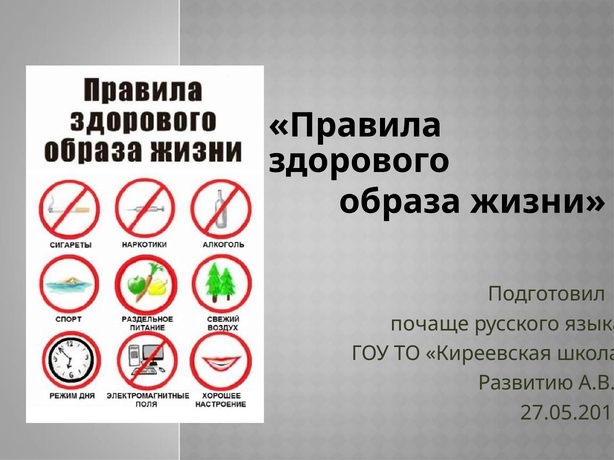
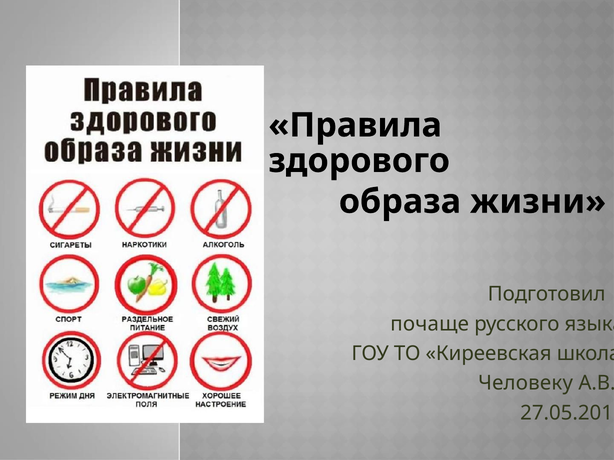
Развитию: Развитию -> Человеку
